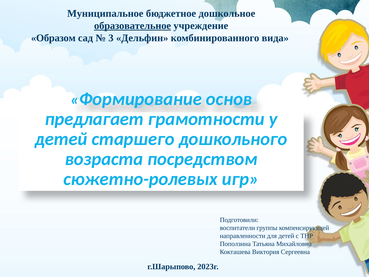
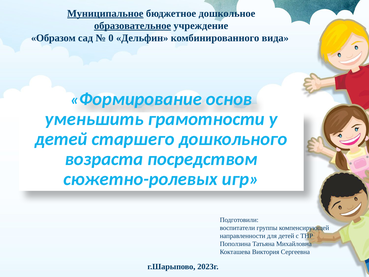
Муниципальное underline: none -> present
3: 3 -> 0
предлагает: предлагает -> уменьшить
